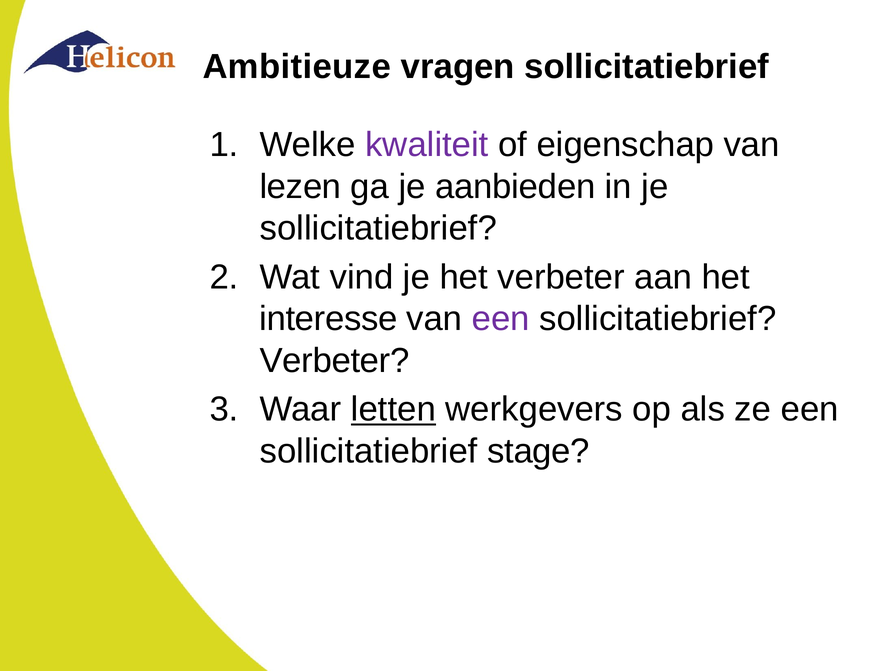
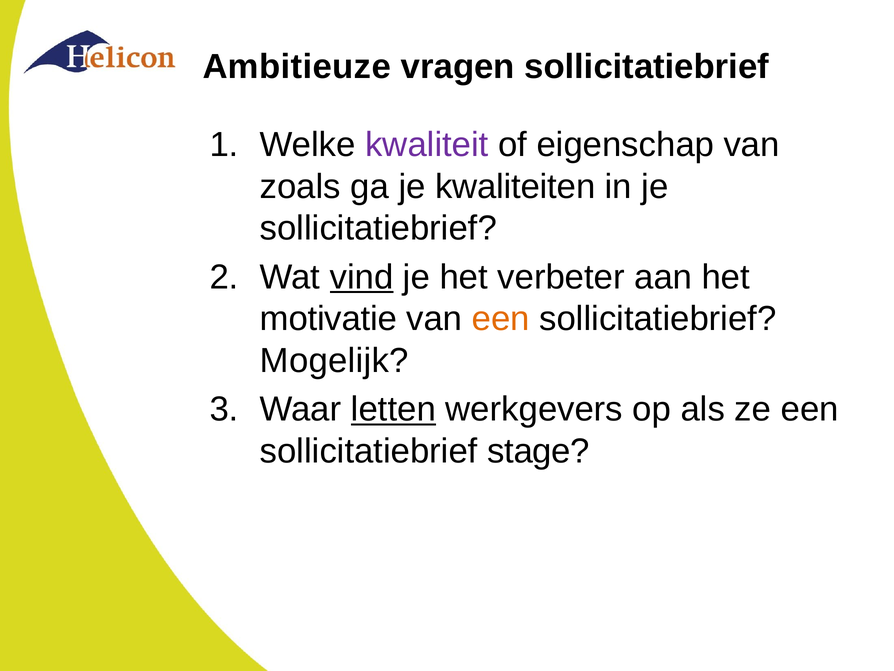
lezen: lezen -> zoals
aanbieden: aanbieden -> kwaliteiten
vind underline: none -> present
interesse: interesse -> motivatie
een at (501, 319) colour: purple -> orange
Verbeter at (335, 360): Verbeter -> Mogelijk
